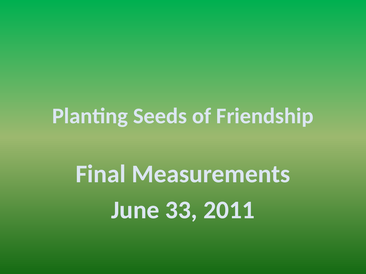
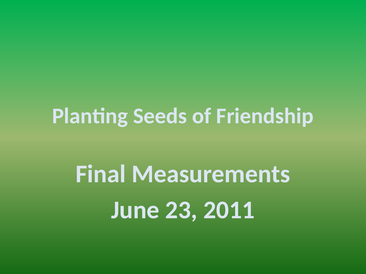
33: 33 -> 23
